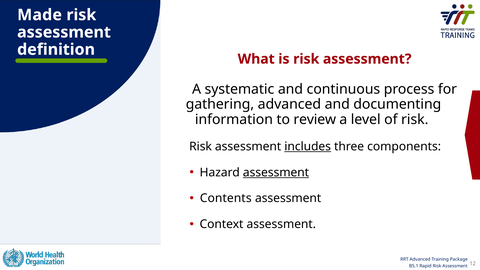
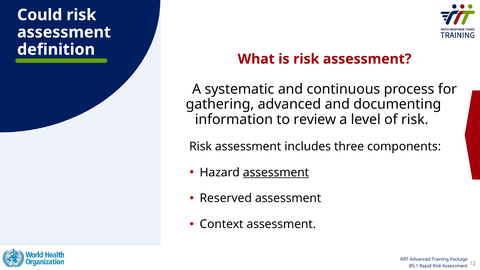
Made: Made -> Could
includes underline: present -> none
Contents: Contents -> Reserved
